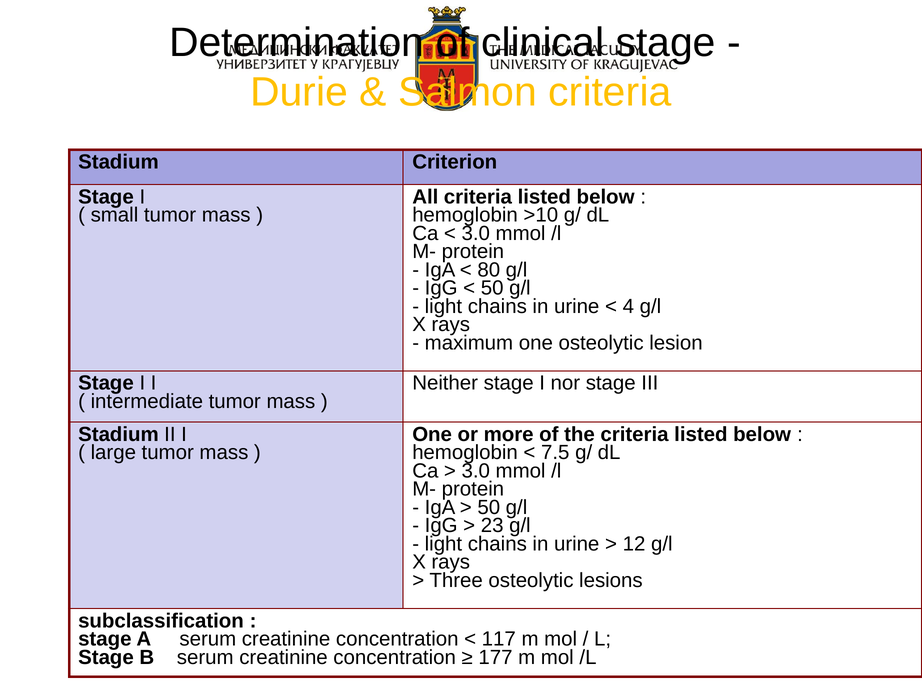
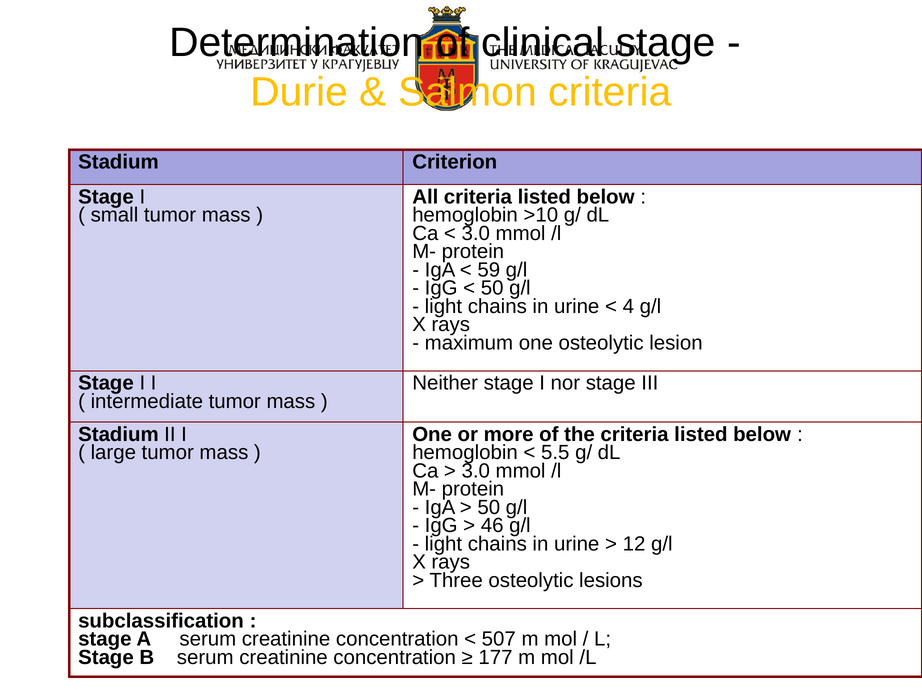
80: 80 -> 59
7.5: 7.5 -> 5.5
23: 23 -> 46
117: 117 -> 507
